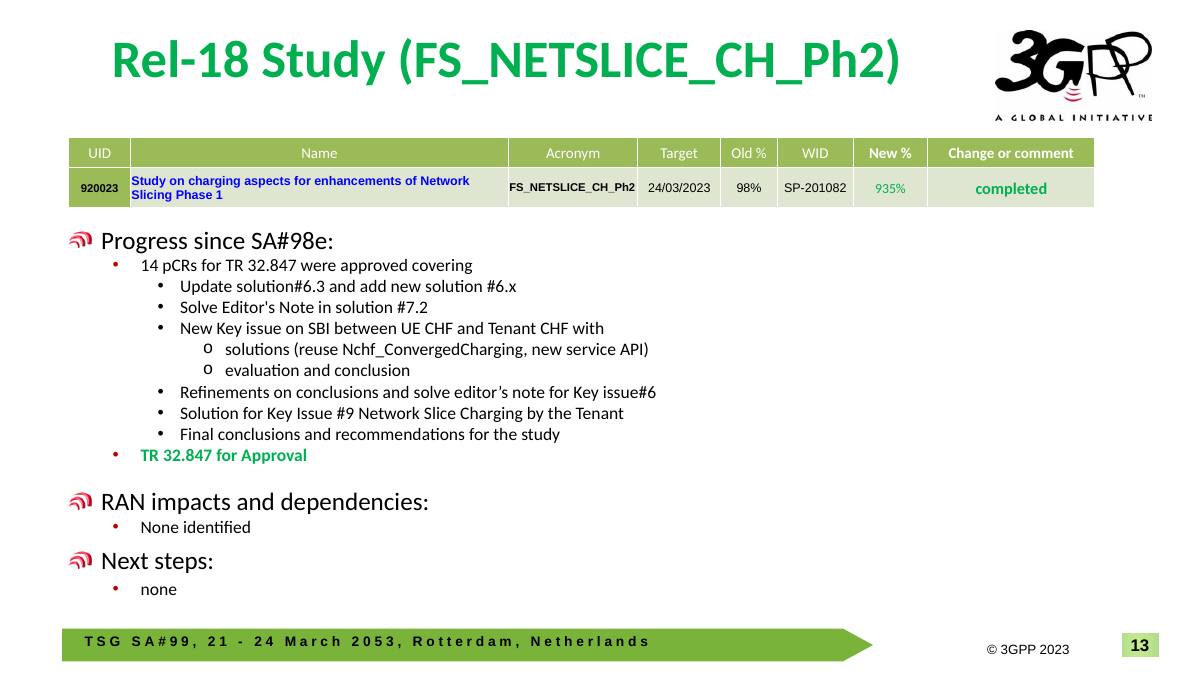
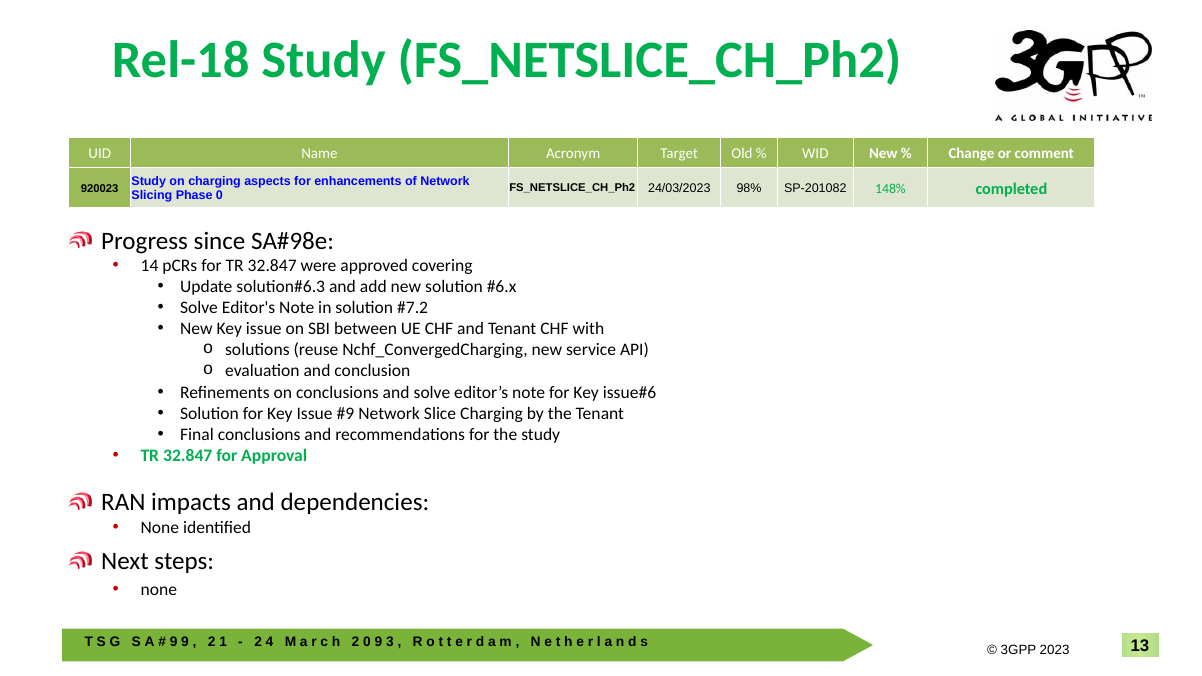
935%: 935% -> 148%
Phase 1: 1 -> 0
5 at (378, 642): 5 -> 9
